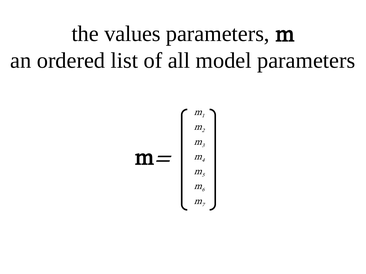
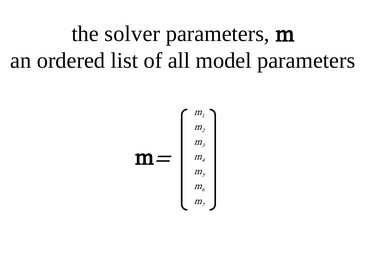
values: values -> solver
